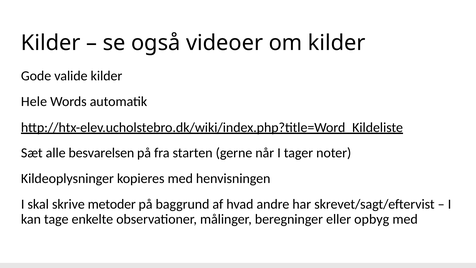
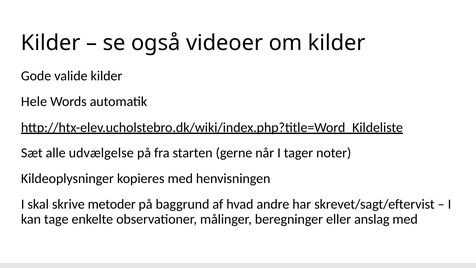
besvarelsen: besvarelsen -> udvælgelse
opbyg: opbyg -> anslag
